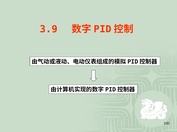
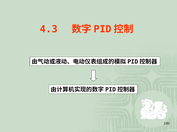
3.9: 3.9 -> 4.3
